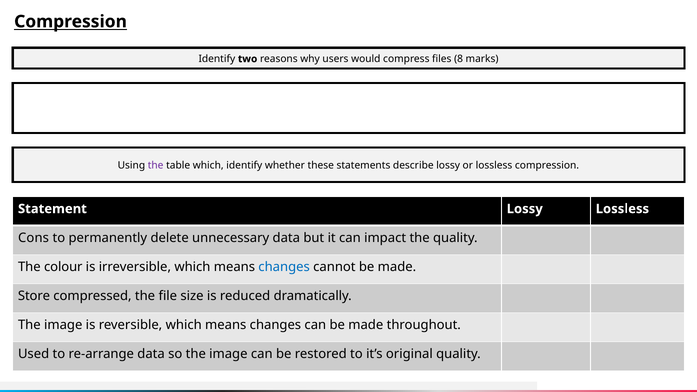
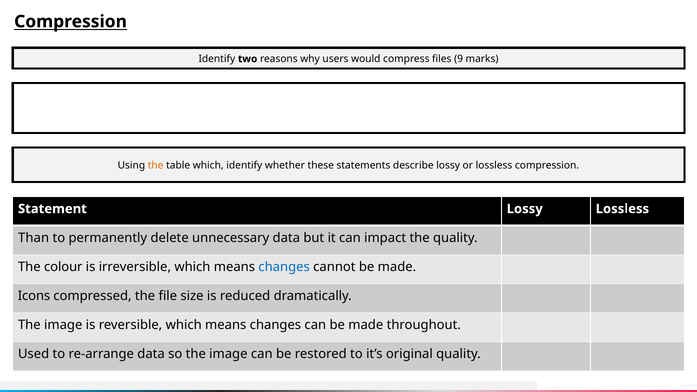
8: 8 -> 9
the at (156, 166) colour: purple -> orange
Cons: Cons -> Than
Store: Store -> Icons
